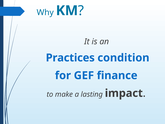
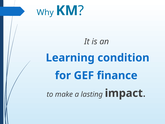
Practices: Practices -> Learning
